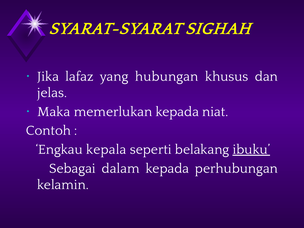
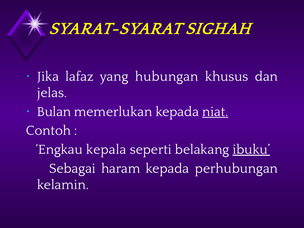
Maka: Maka -> Bulan
niat underline: none -> present
dalam: dalam -> haram
